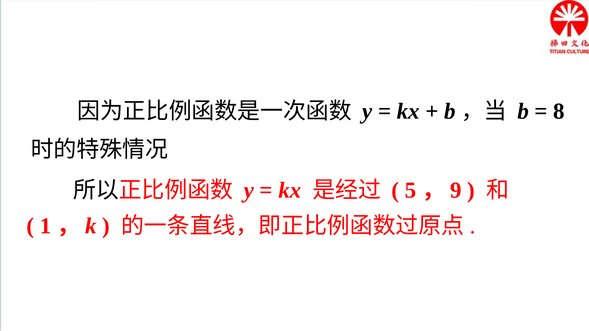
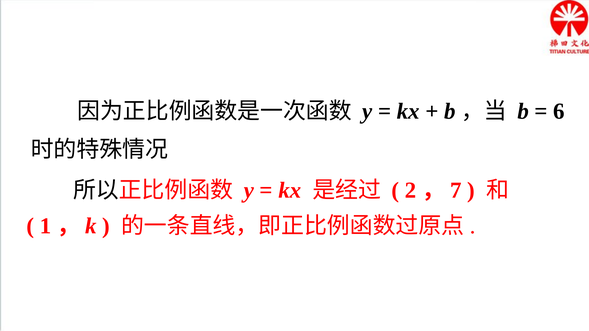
8: 8 -> 6
5: 5 -> 2
9: 9 -> 7
